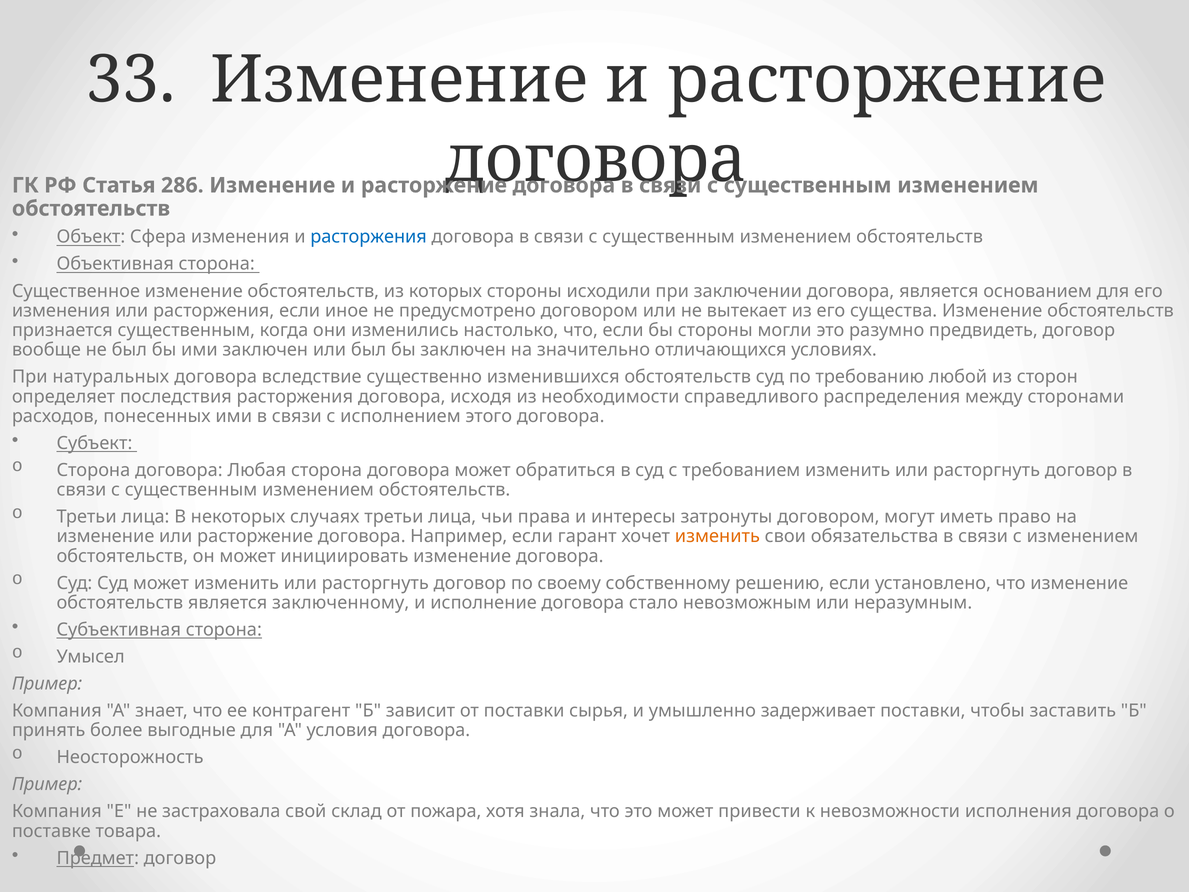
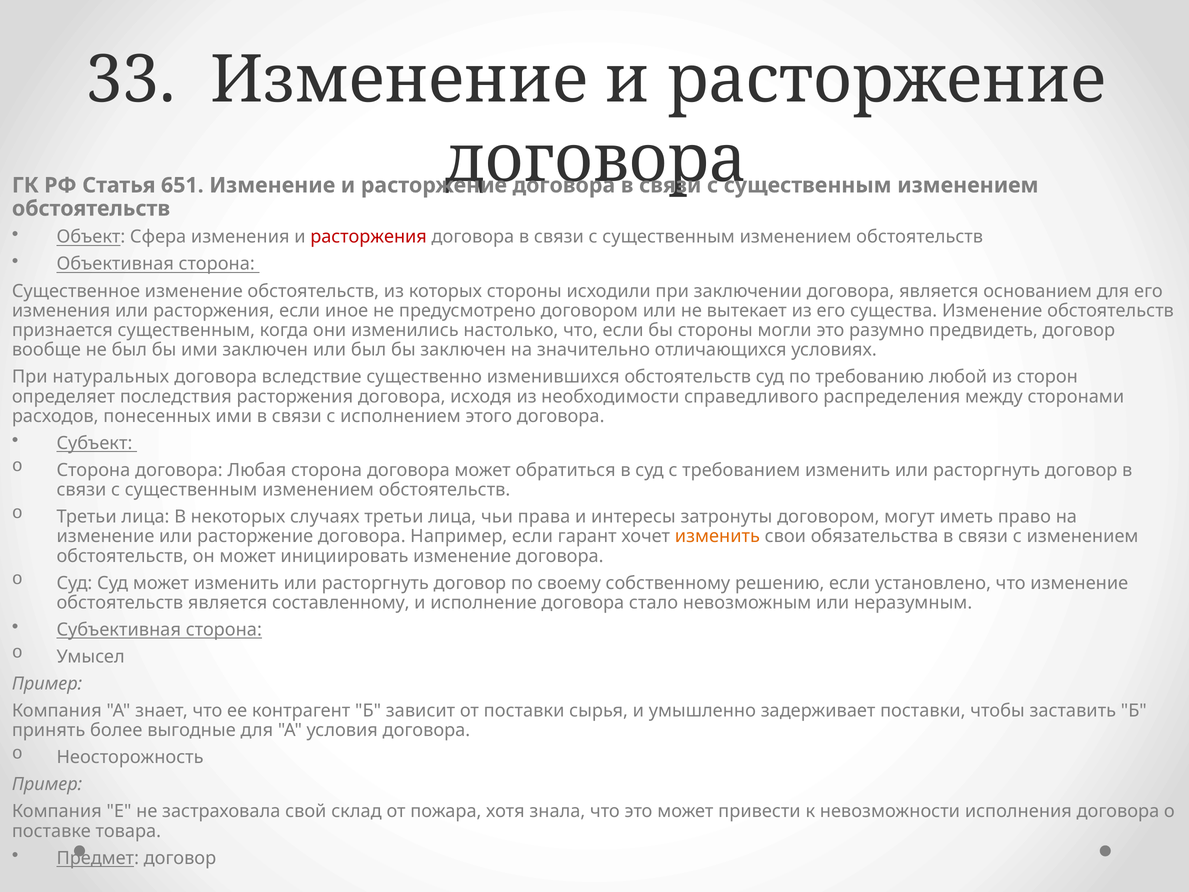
286: 286 -> 651
расторжения at (369, 237) colour: blue -> red
заключенному: заключенному -> составленному
